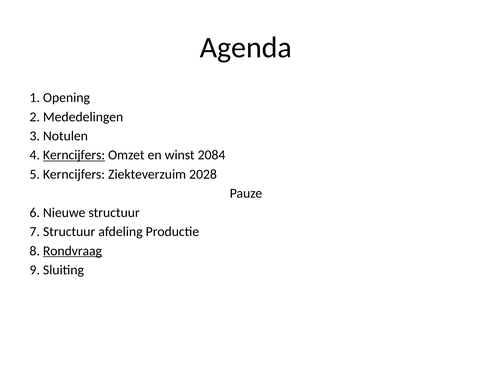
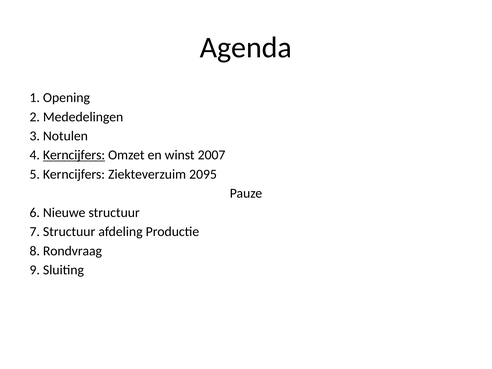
2084: 2084 -> 2007
2028: 2028 -> 2095
Rondvraag underline: present -> none
